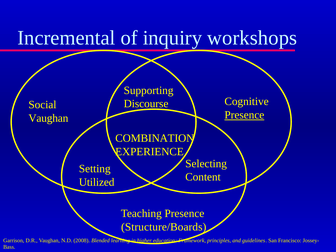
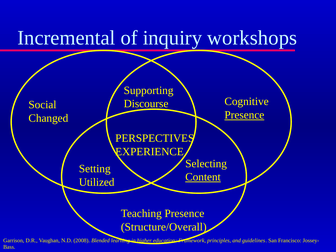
Vaughan at (48, 118): Vaughan -> Changed
COMBINATION: COMBINATION -> PERSPECTIVES
Content underline: none -> present
Structure/Boards: Structure/Boards -> Structure/Overall
